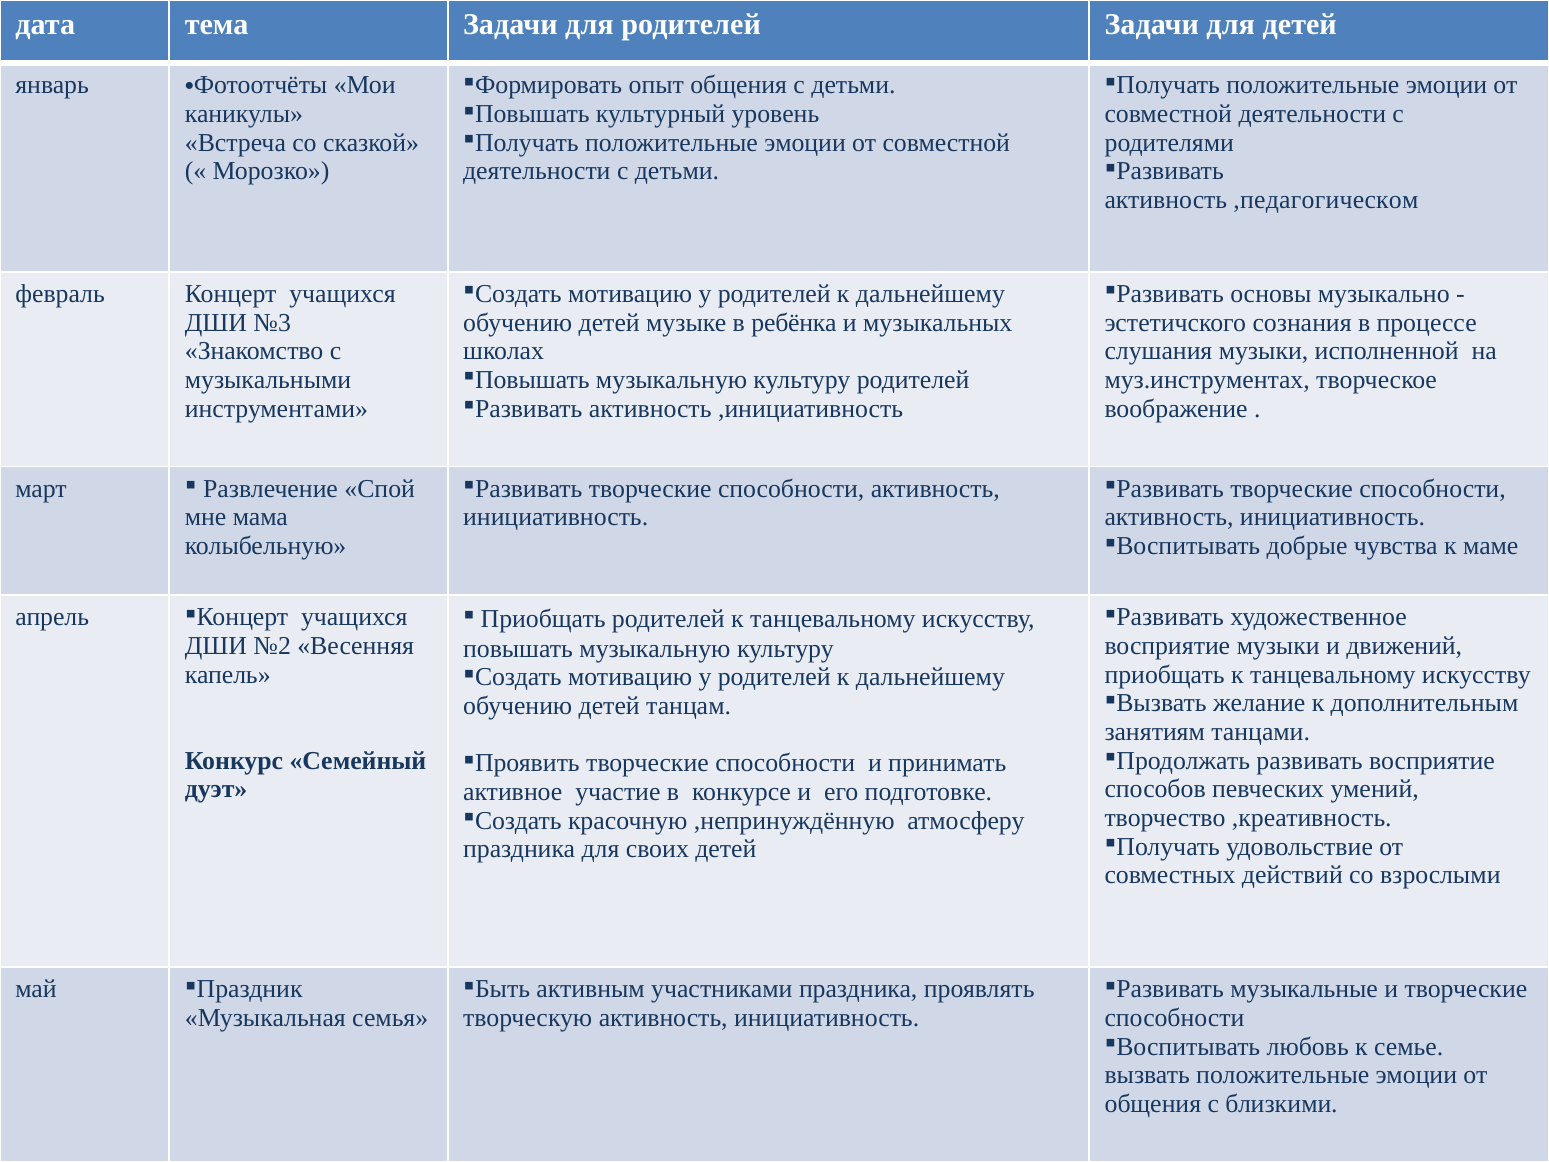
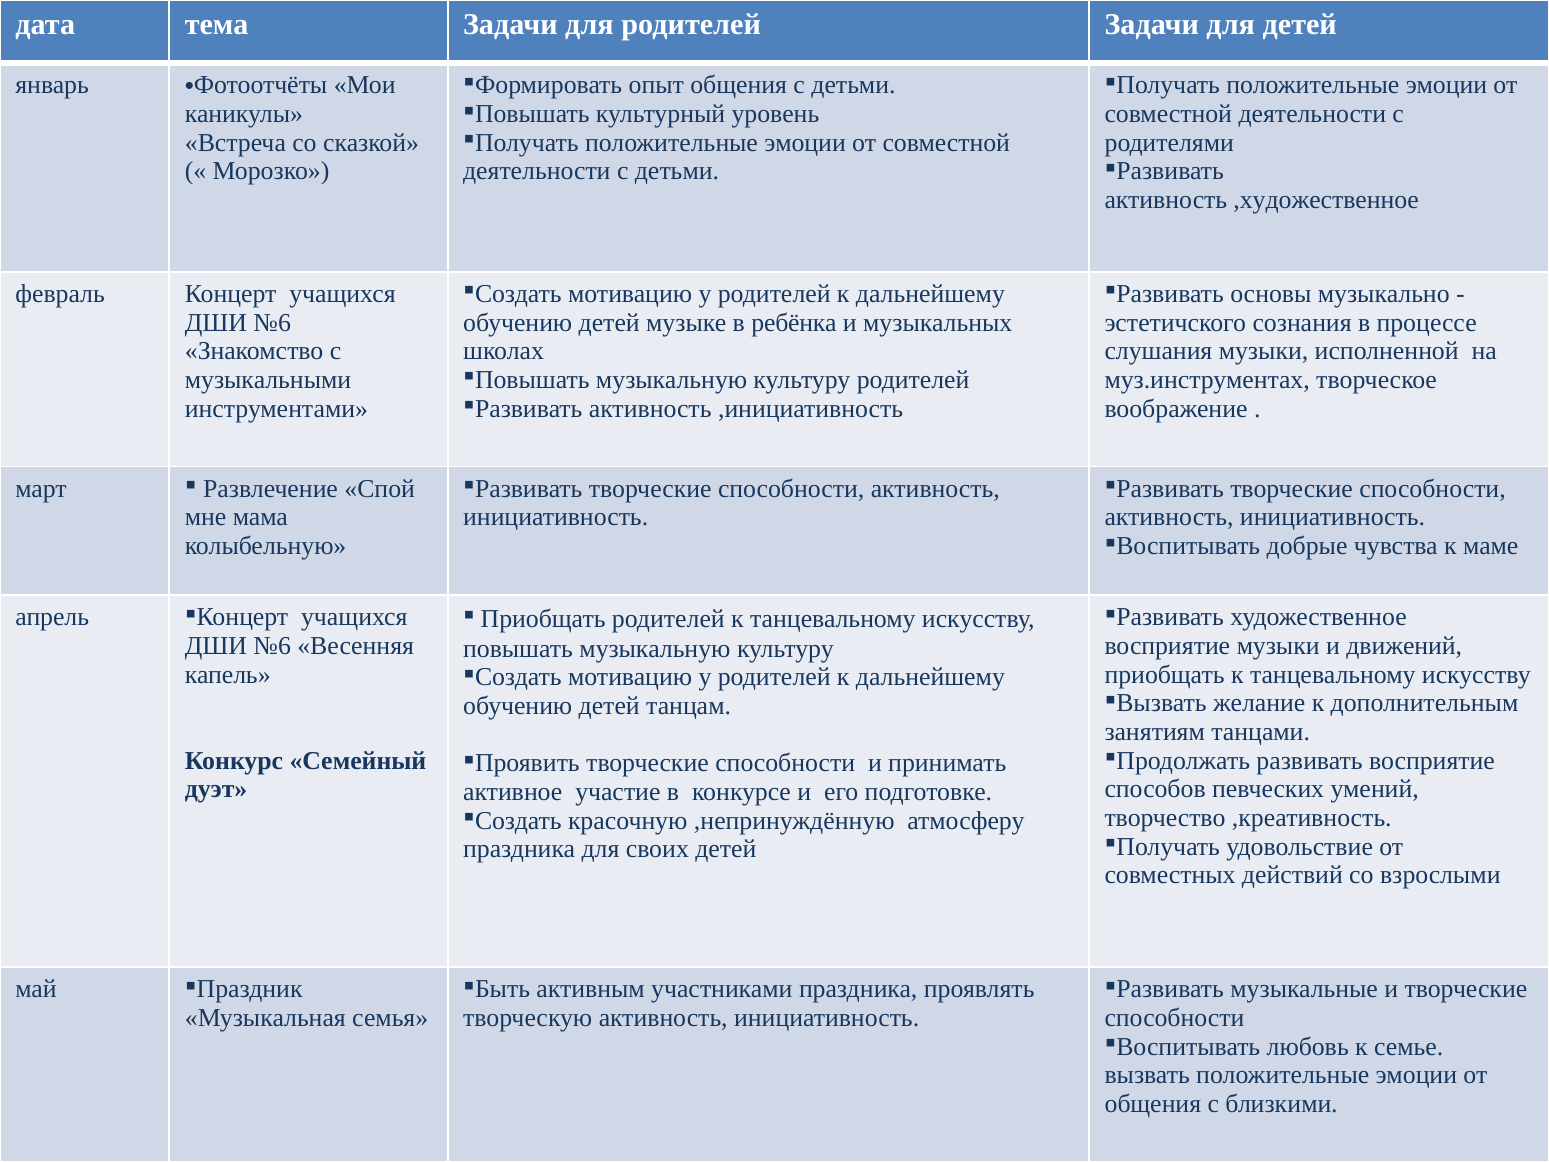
,педагогическом: ,педагогическом -> ,художественное
№3 at (272, 323): №3 -> №6
№2 at (272, 646): №2 -> №6
